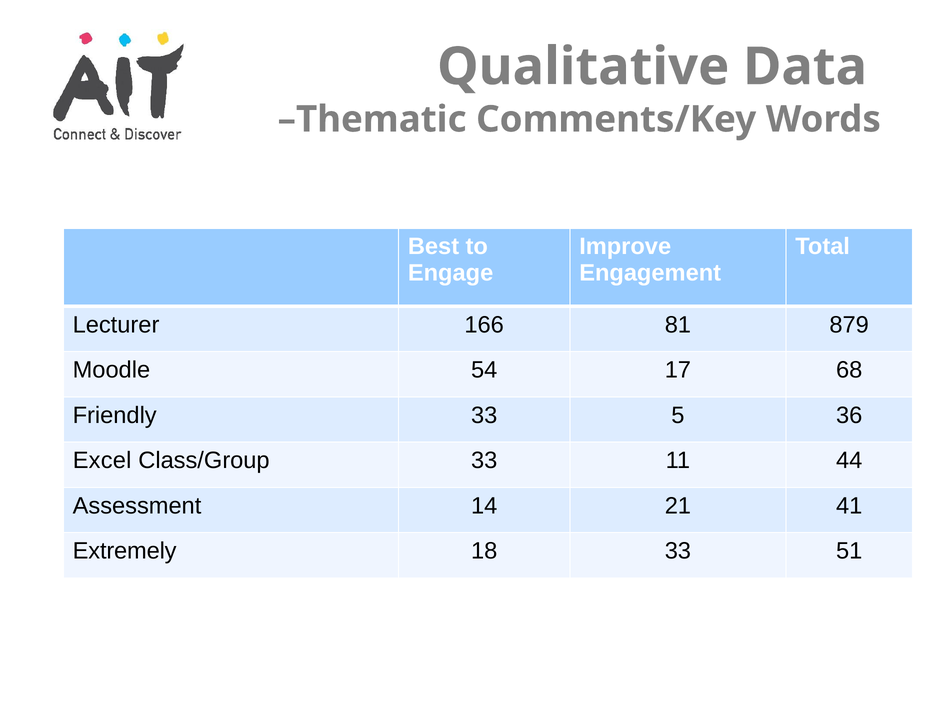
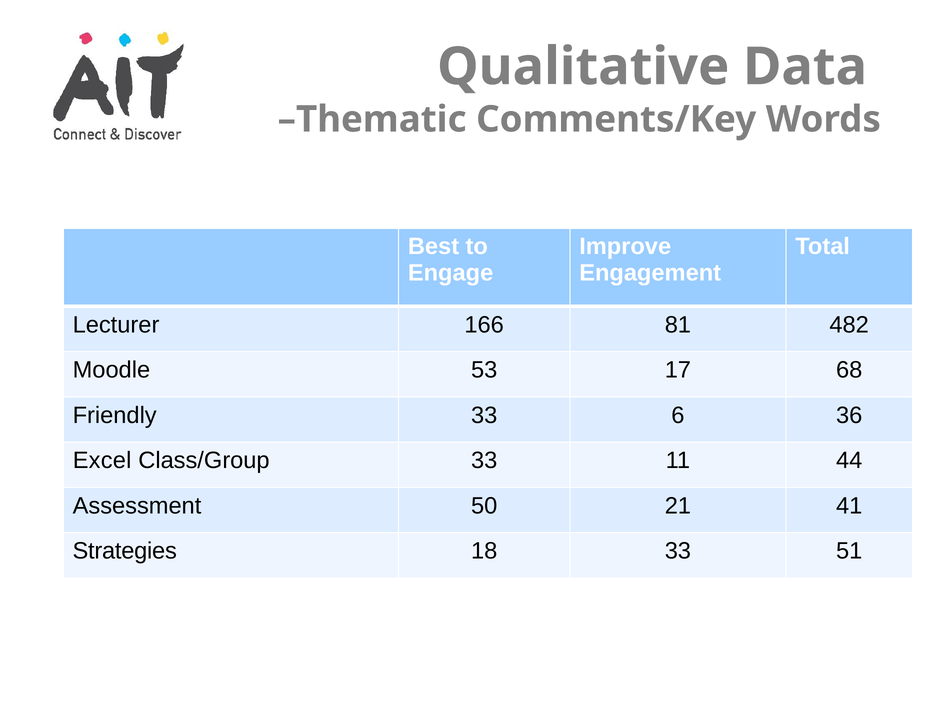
879: 879 -> 482
54: 54 -> 53
5: 5 -> 6
14: 14 -> 50
Extremely: Extremely -> Strategies
